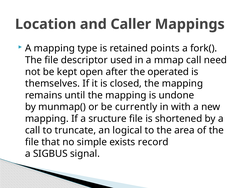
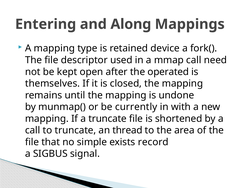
Location: Location -> Entering
Caller: Caller -> Along
points: points -> device
a sructure: sructure -> truncate
logical: logical -> thread
